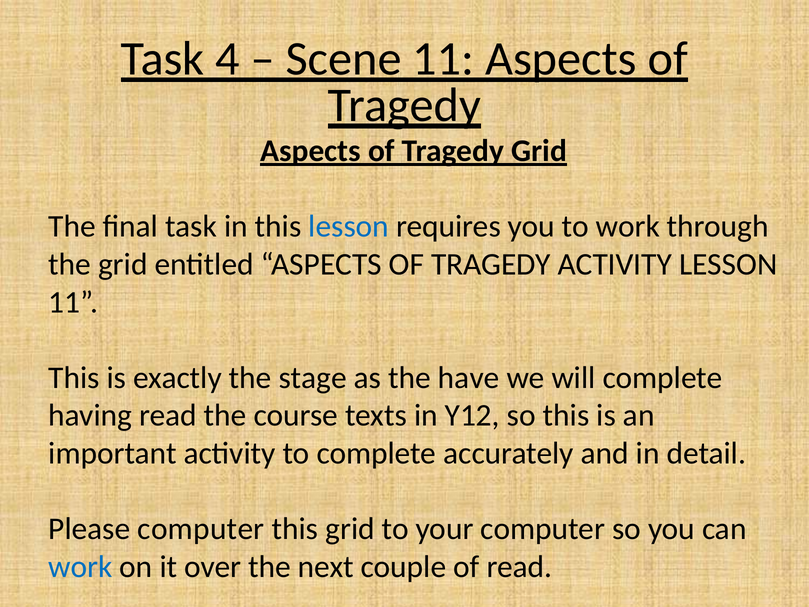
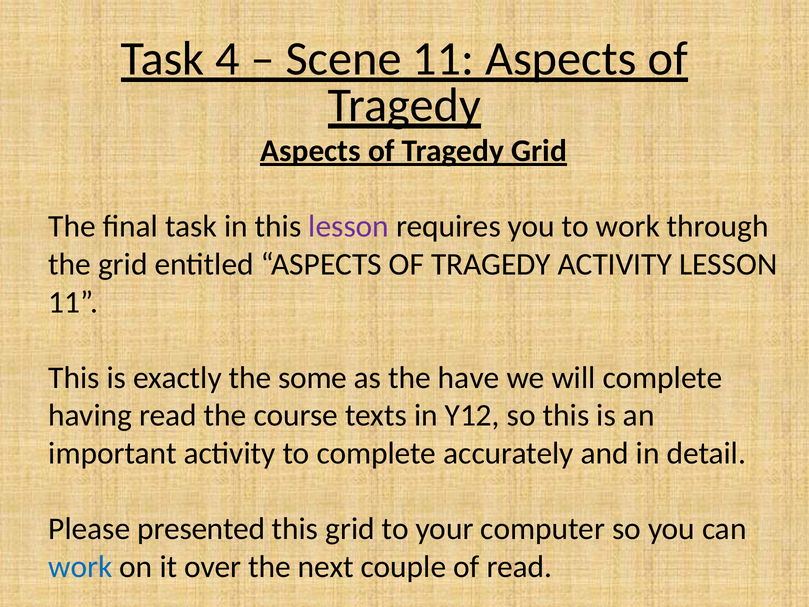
lesson at (349, 226) colour: blue -> purple
stage: stage -> some
Please computer: computer -> presented
